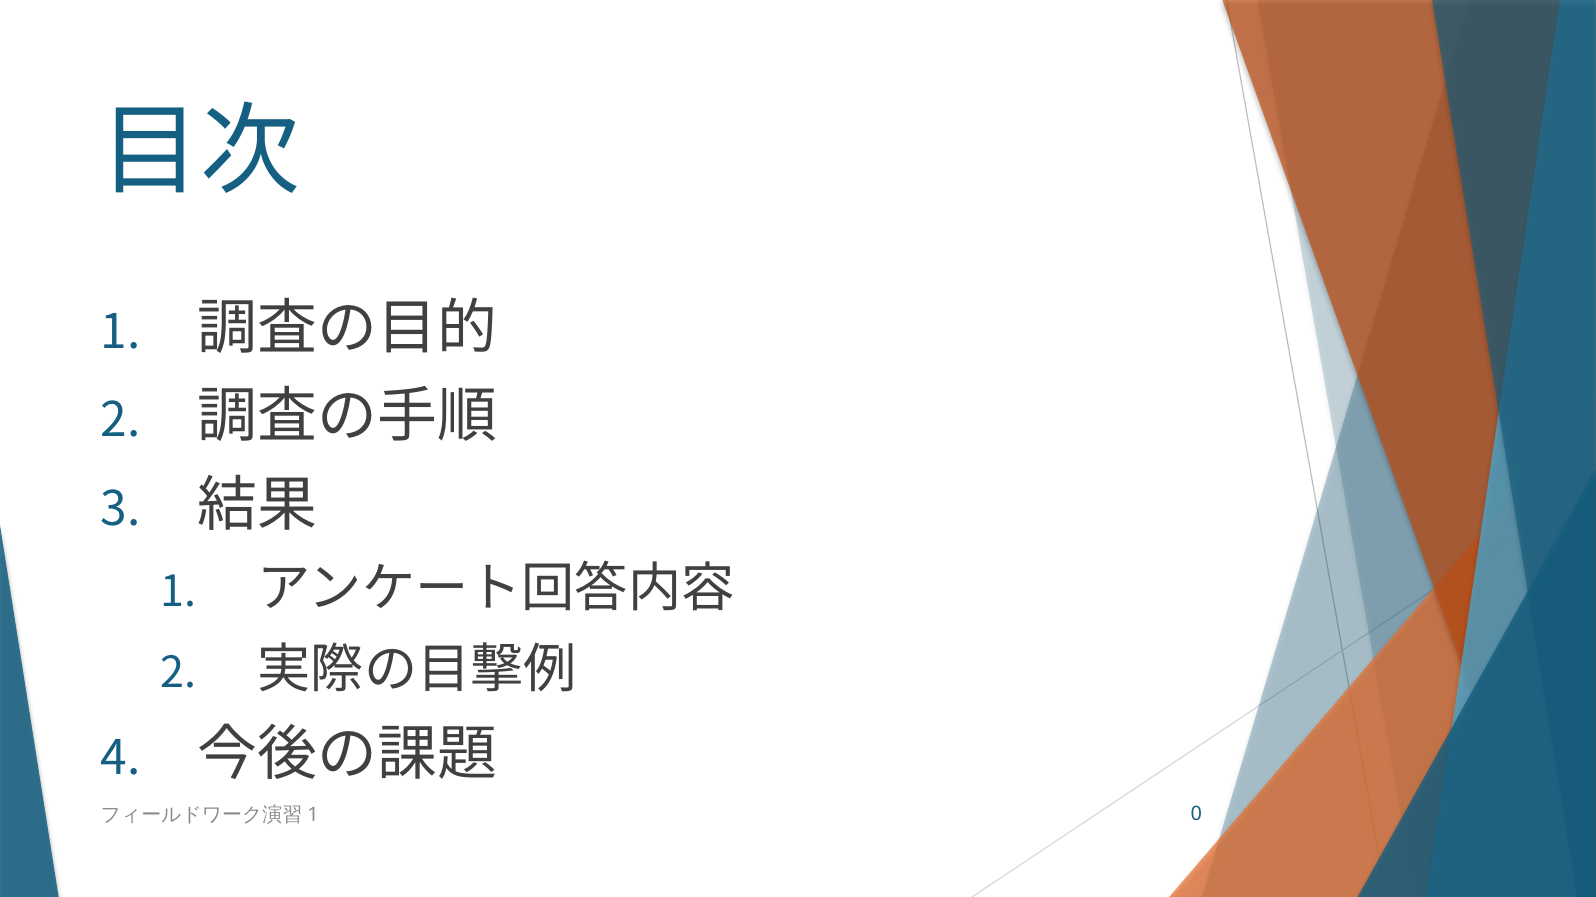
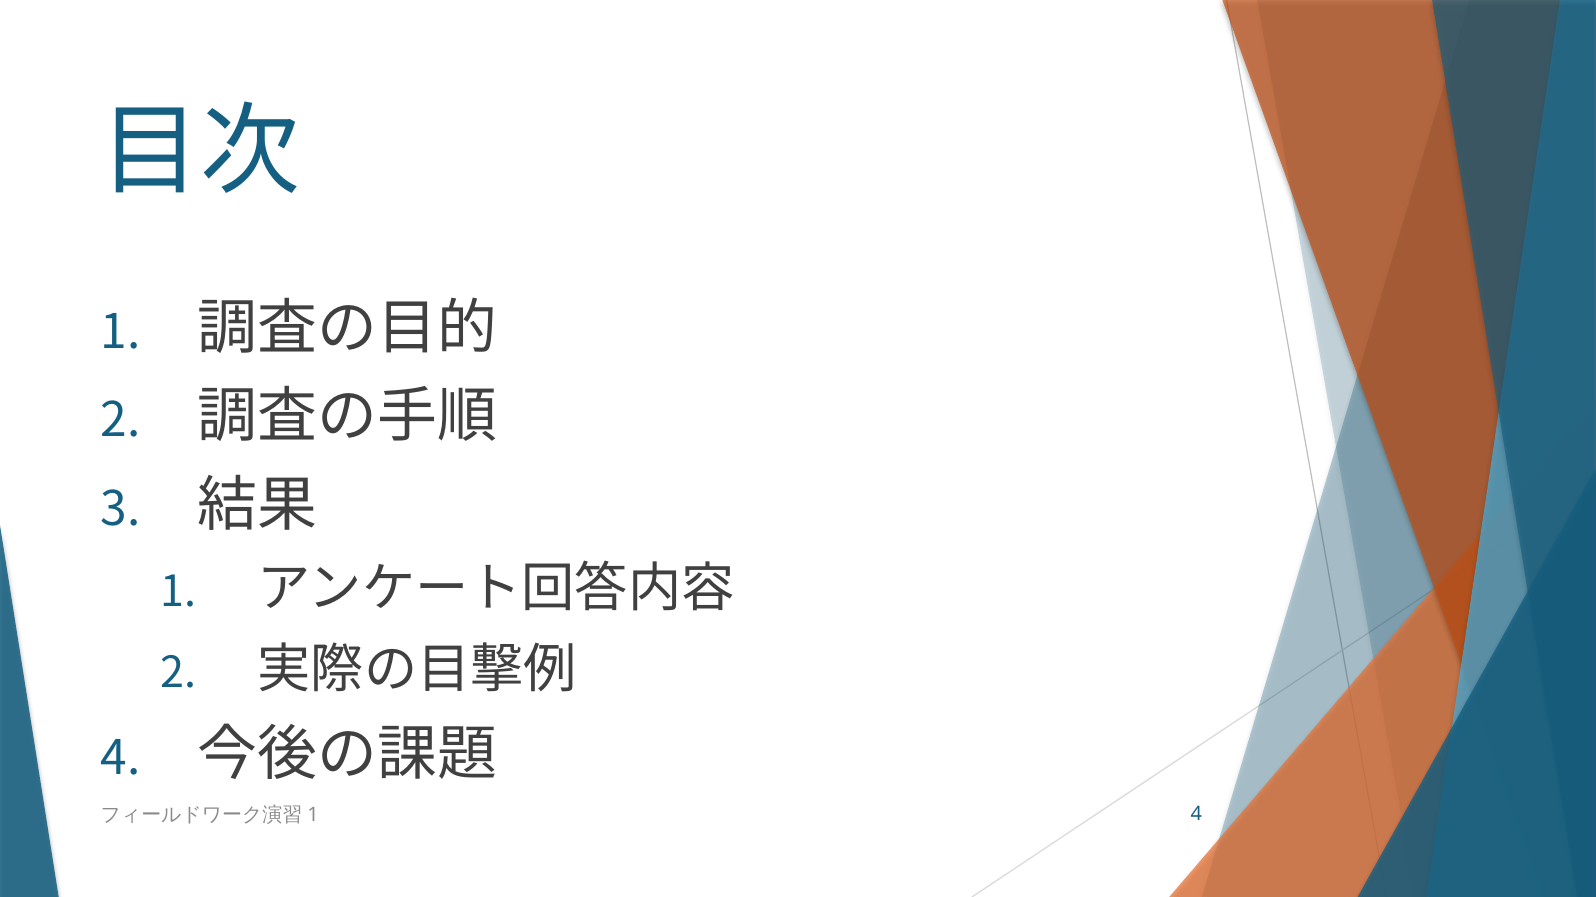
0 at (1196, 814): 0 -> 4
